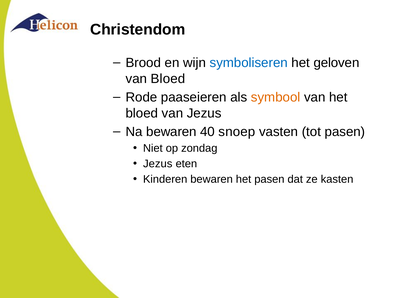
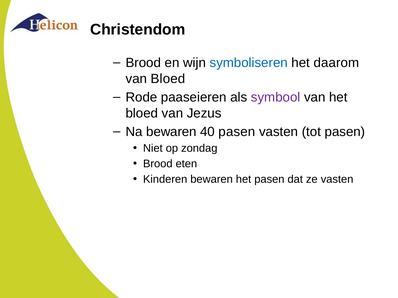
geloven: geloven -> daarom
symbool colour: orange -> purple
40 snoep: snoep -> pasen
Jezus at (158, 164): Jezus -> Brood
ze kasten: kasten -> vasten
